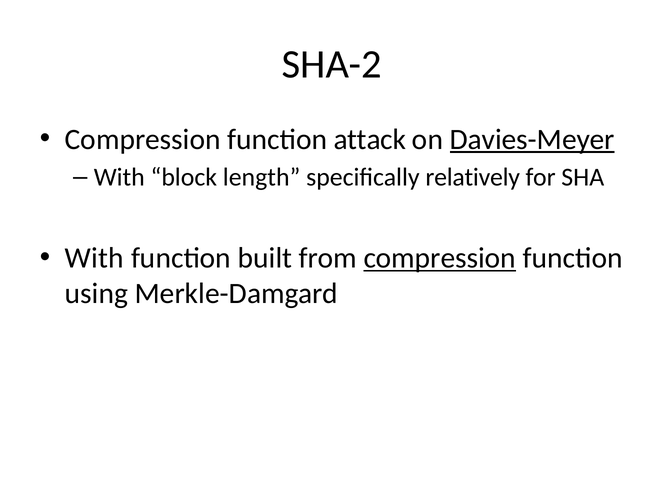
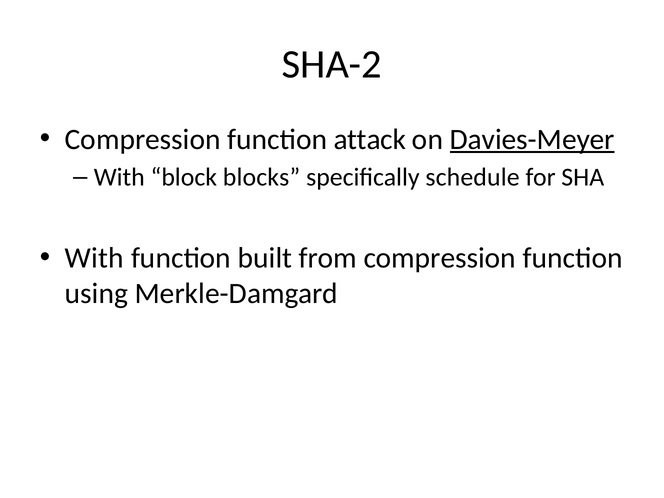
length: length -> blocks
relatively: relatively -> schedule
compression at (440, 258) underline: present -> none
